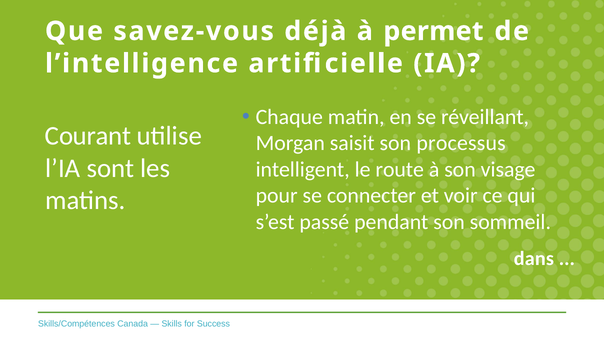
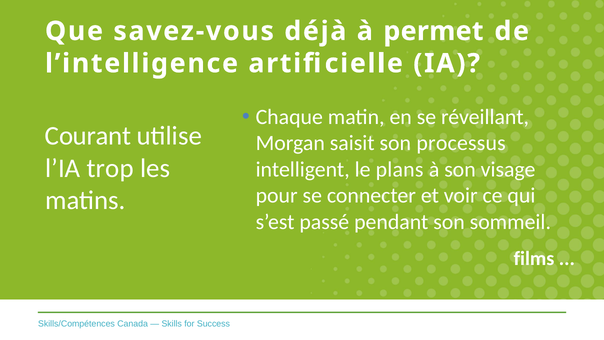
sont: sont -> trop
route: route -> plans
dans: dans -> films
